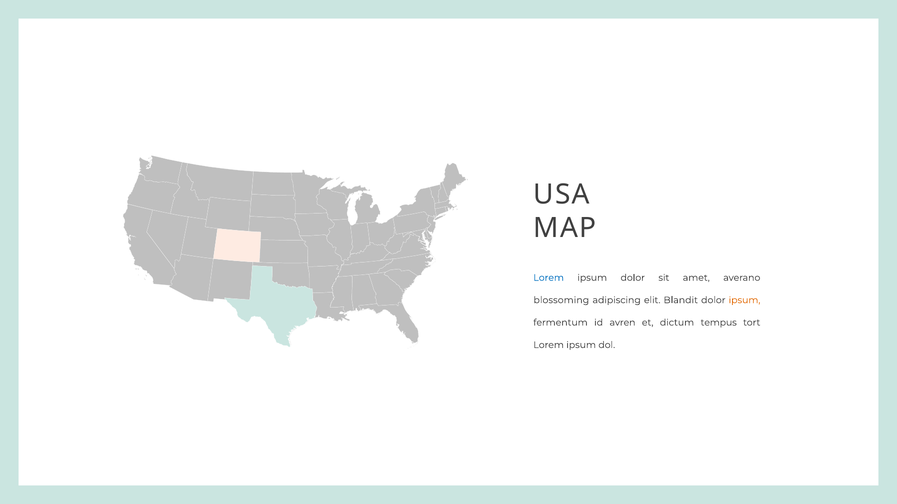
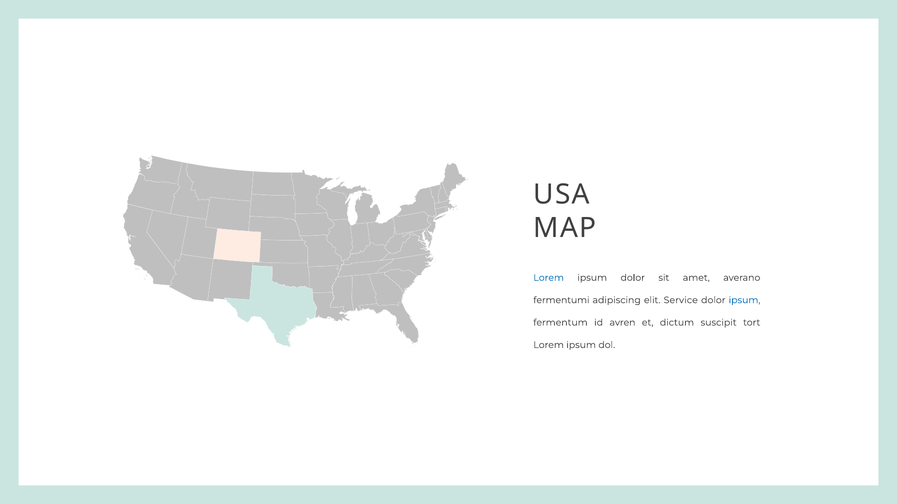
blossoming: blossoming -> fermentumi
Blandit: Blandit -> Service
ipsum at (744, 300) colour: orange -> blue
tempus: tempus -> suscipit
